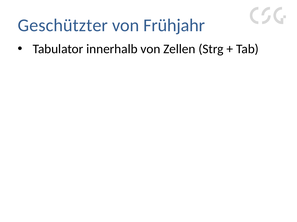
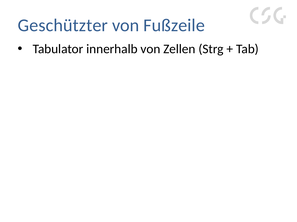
Frühjahr: Frühjahr -> Fußzeile
